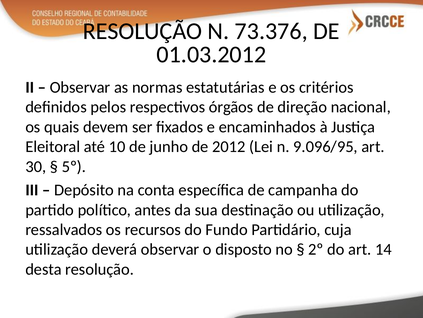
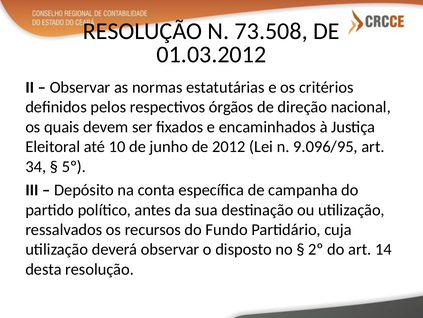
73.376: 73.376 -> 73.508
30: 30 -> 34
